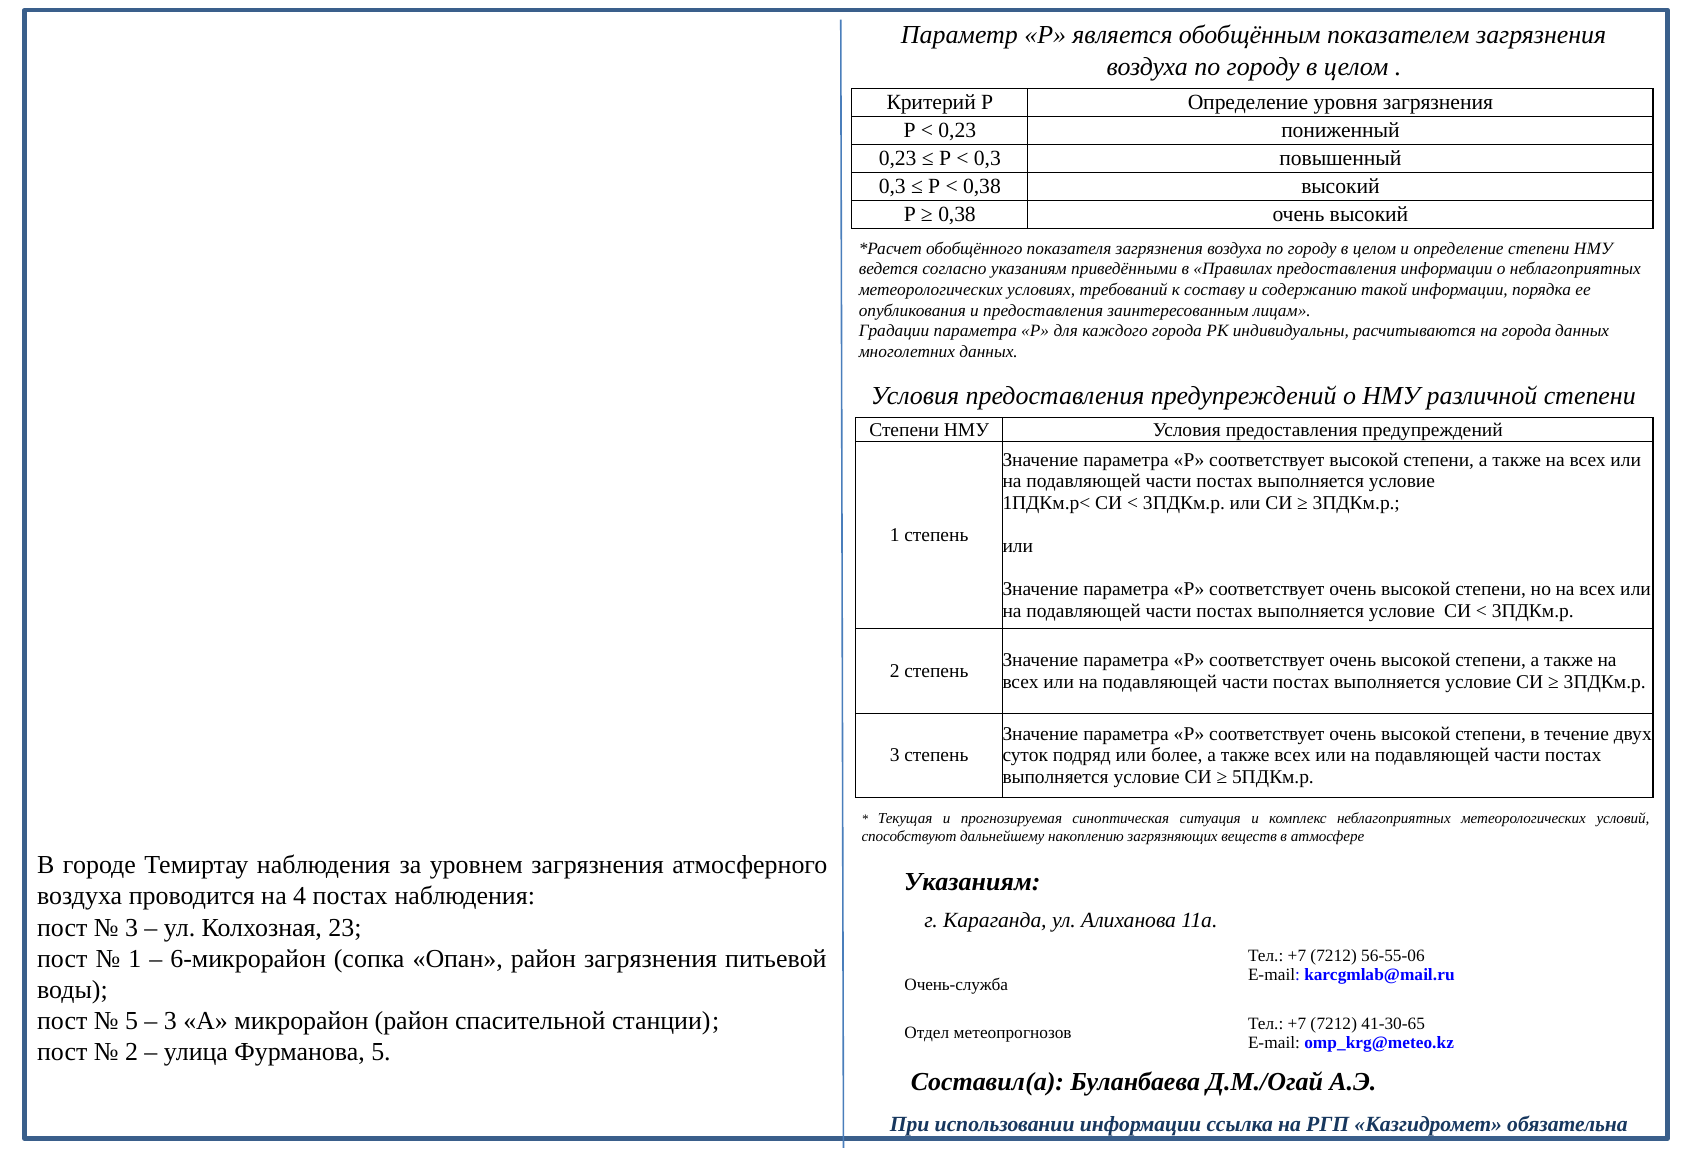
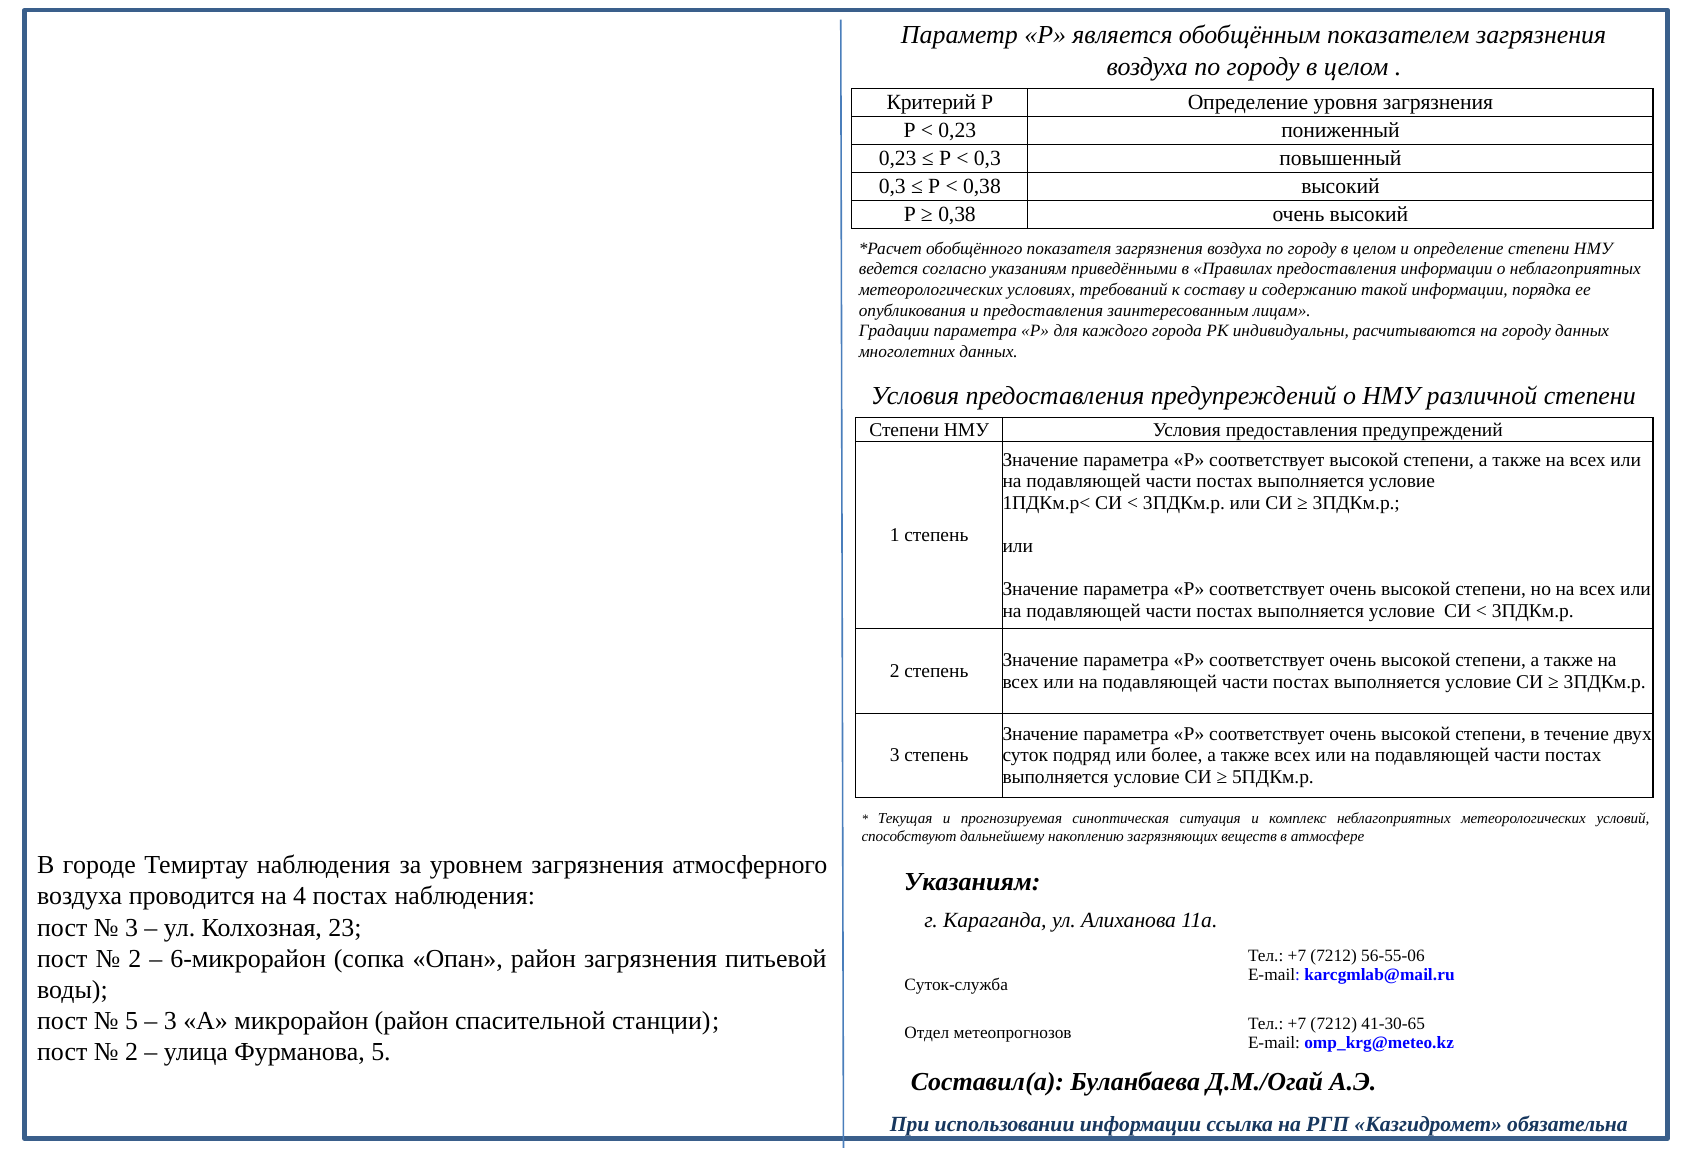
на города: города -> городу
1 at (135, 959): 1 -> 2
Очень-служба: Очень-служба -> Суток-служба
